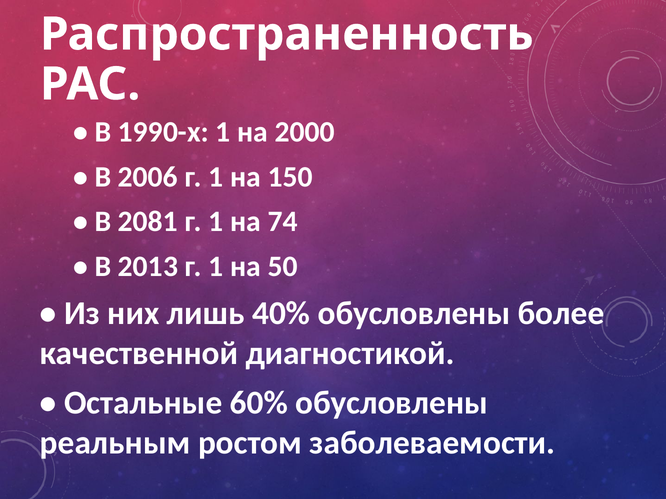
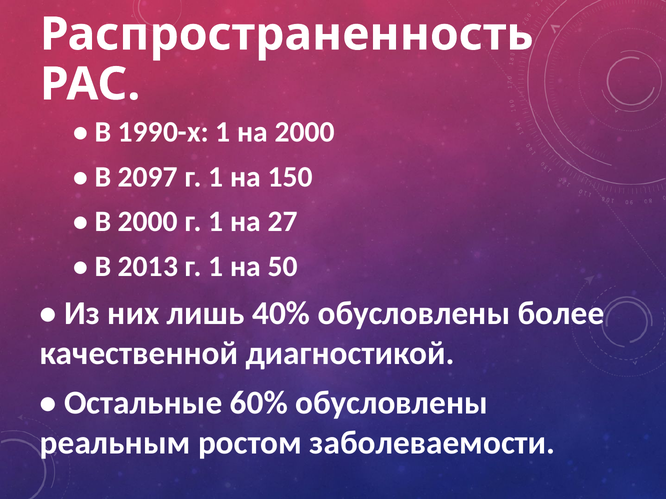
2006: 2006 -> 2097
В 2081: 2081 -> 2000
74: 74 -> 27
